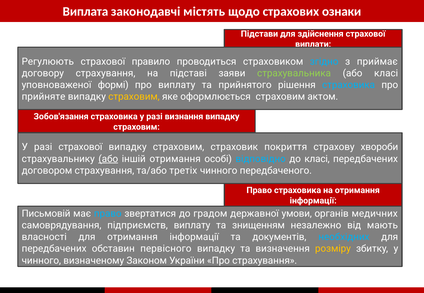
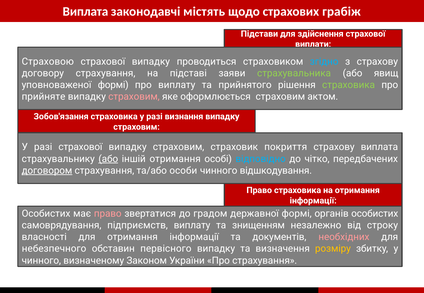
ознаки: ознаки -> грабіж
Регулюють: Регулюють -> Страховою
правило at (151, 62): правило -> випадку
з приймає: приймає -> страхову
або класі: класі -> явищ
страховика at (349, 85) colour: light blue -> light green
страховим at (134, 97) colour: yellow -> pink
страхову хвороби: хвороби -> виплата
до класі: класі -> чітко
договором underline: none -> present
третіх: третіх -> особи
передбаченого: передбаченого -> відшкодування
Письмовій at (46, 214): Письмовій -> Особистих
право at (108, 214) colour: light blue -> pink
державної умови: умови -> формі
органів медичних: медичних -> особистих
мають: мають -> строку
необхідних colour: light blue -> pink
передбачених at (54, 249): передбачених -> небезпечного
